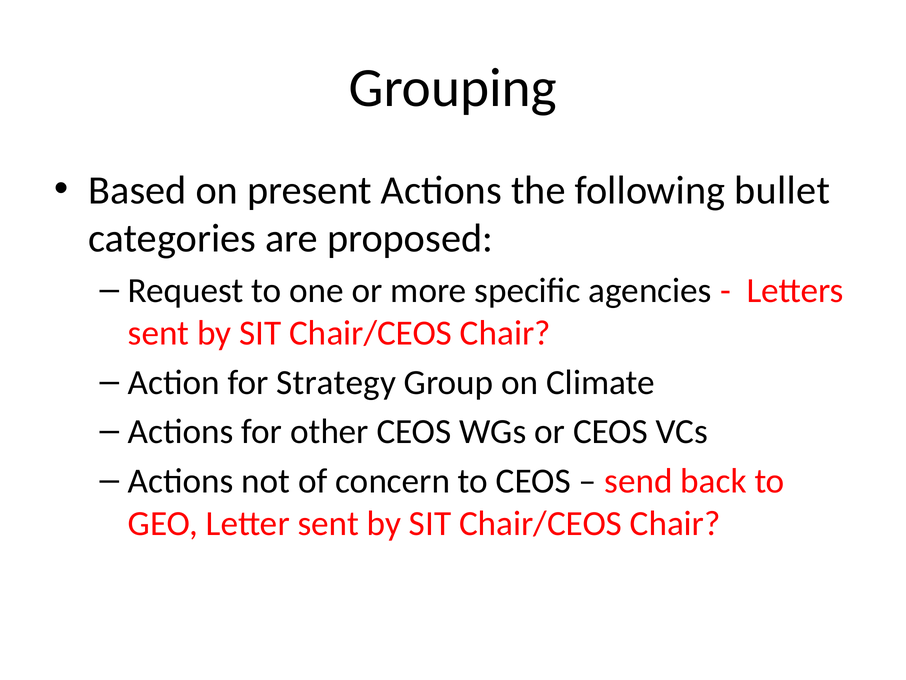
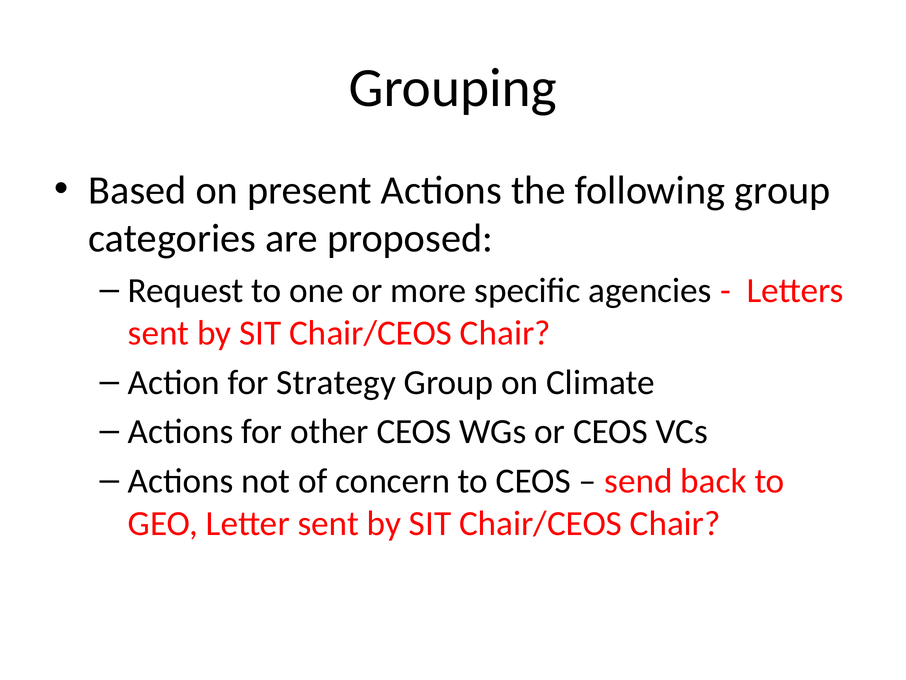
following bullet: bullet -> group
